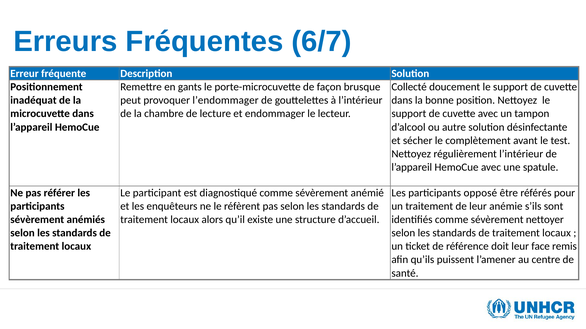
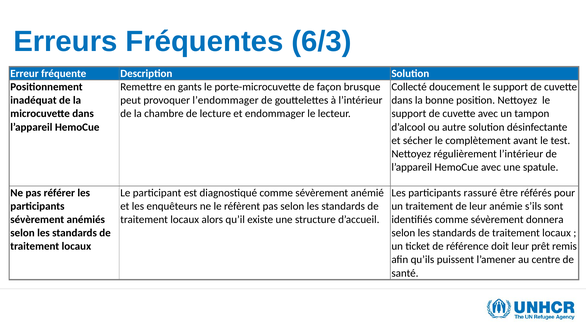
6/7: 6/7 -> 6/3
opposé: opposé -> rassuré
nettoyer: nettoyer -> donnera
face: face -> prêt
